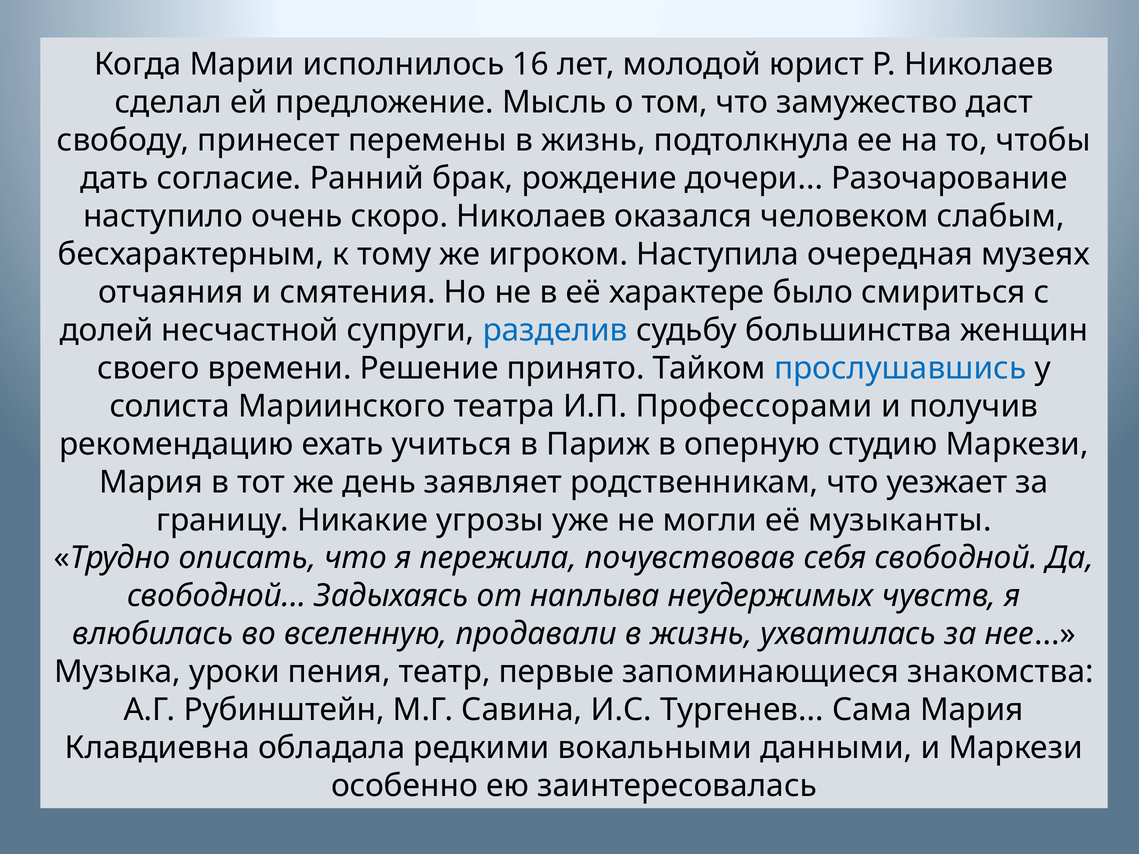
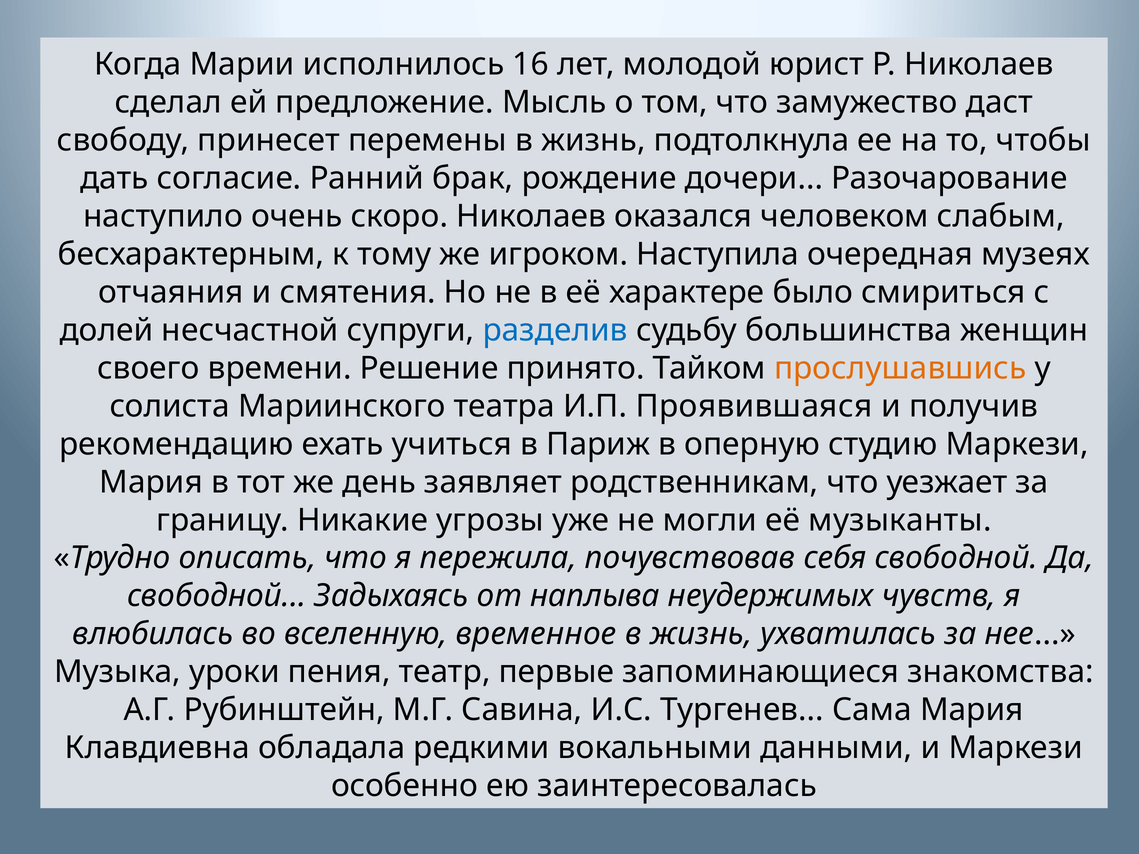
прослушавшись colour: blue -> orange
Профессорами: Профессорами -> Проявившаяся
продавали: продавали -> временное
